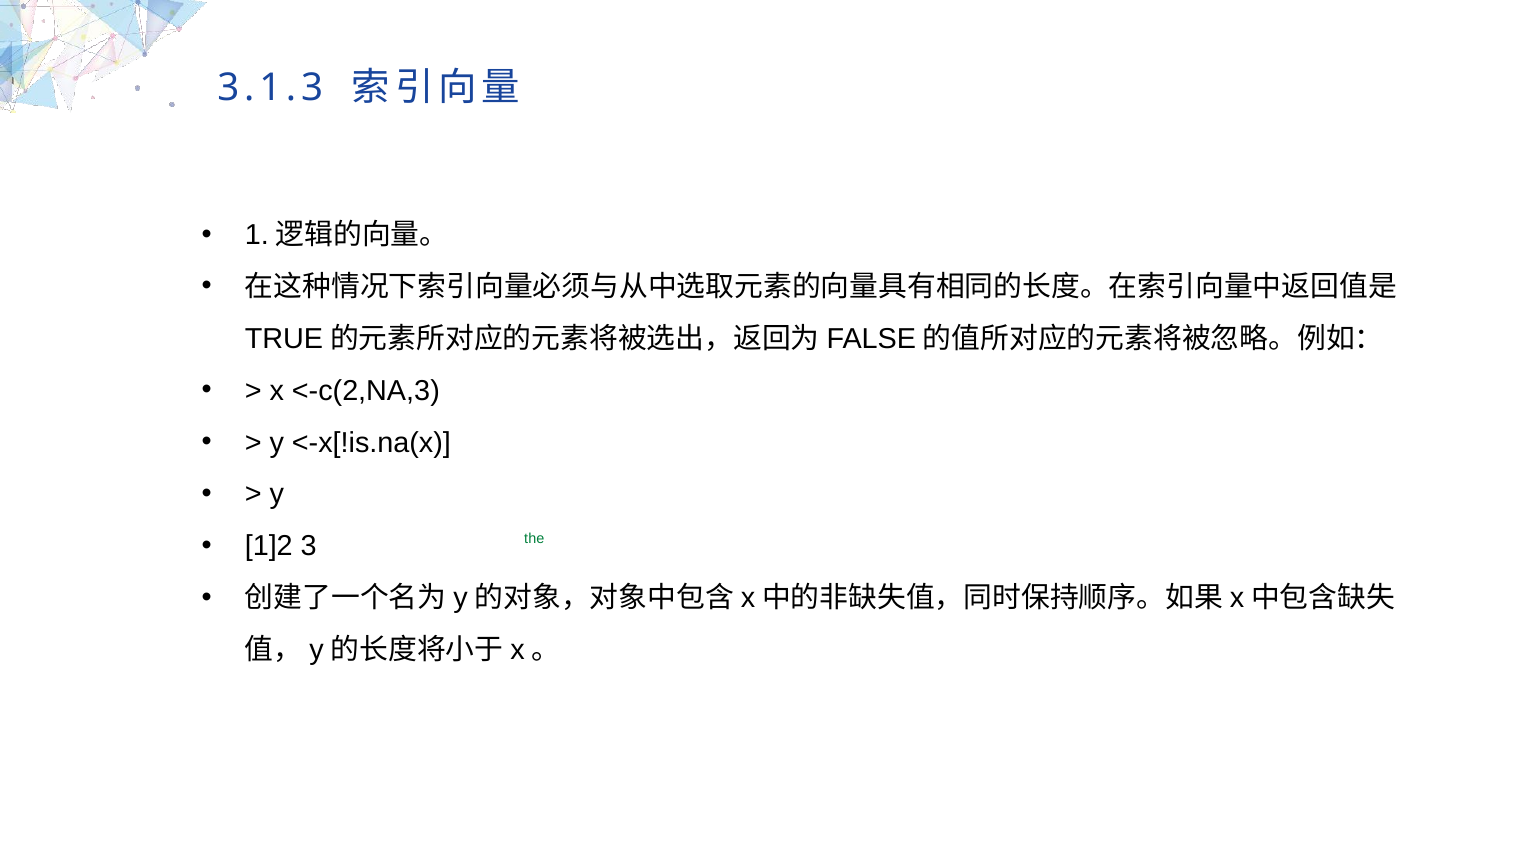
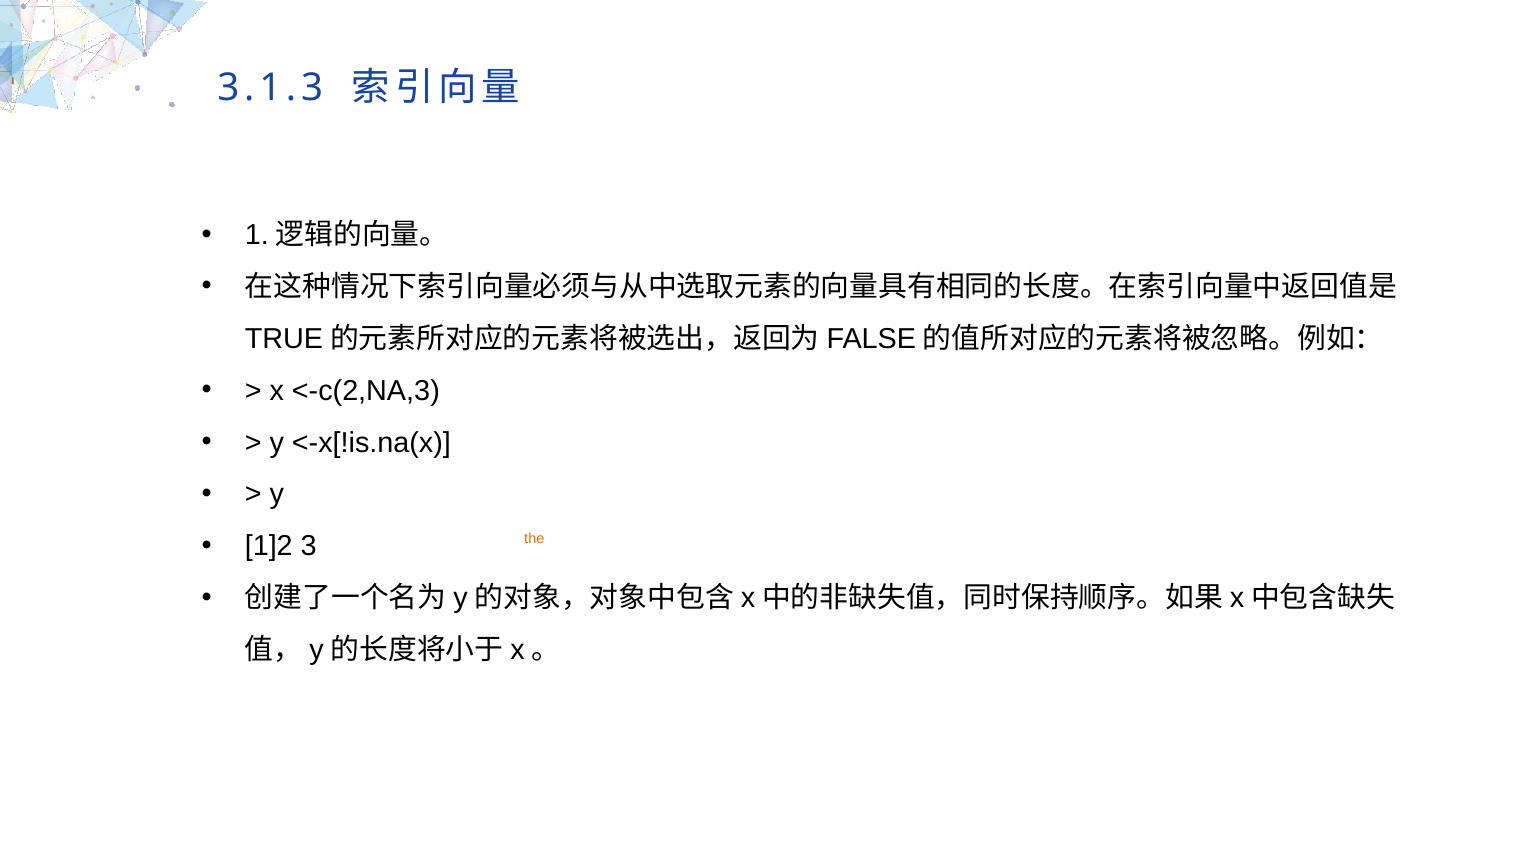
the at (534, 539) colour: green -> orange
